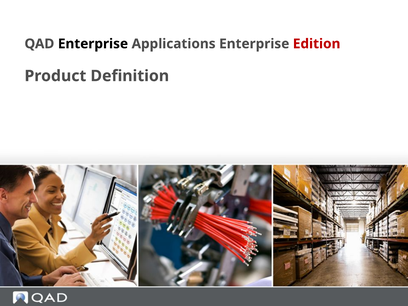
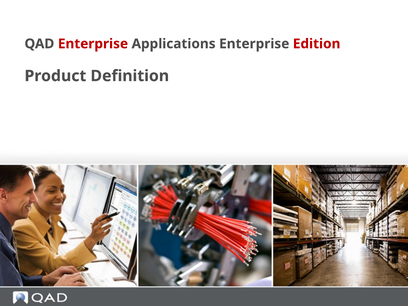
Enterprise at (93, 44) colour: black -> red
